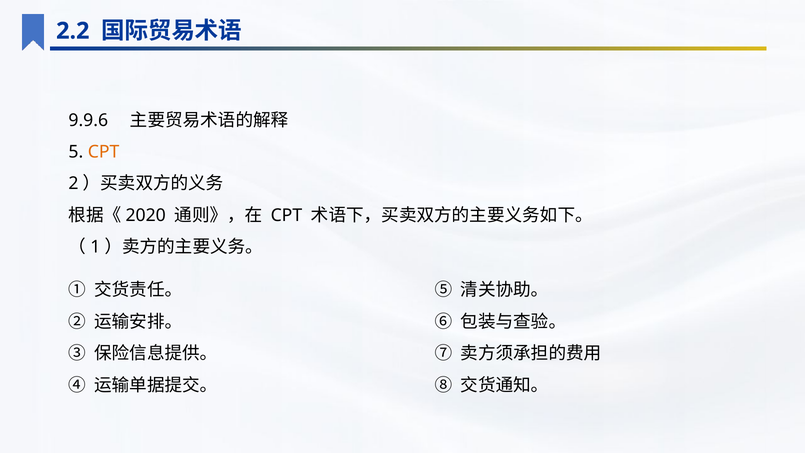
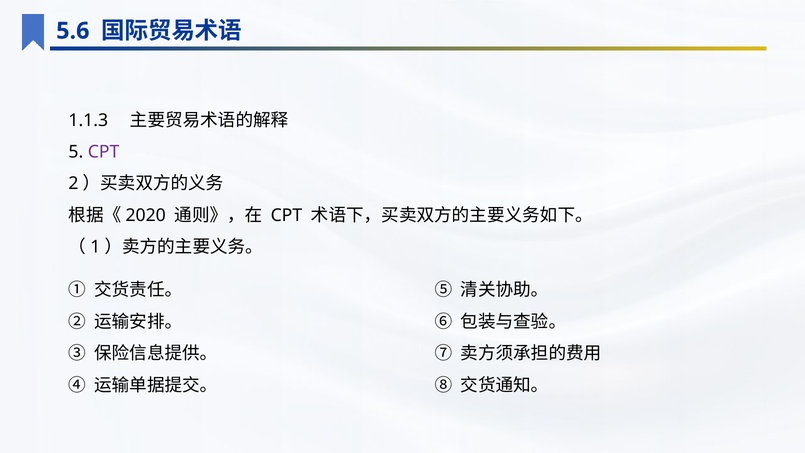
2.2: 2.2 -> 5.6
9.9.6: 9.9.6 -> 1.1.3
CPT at (104, 152) colour: orange -> purple
